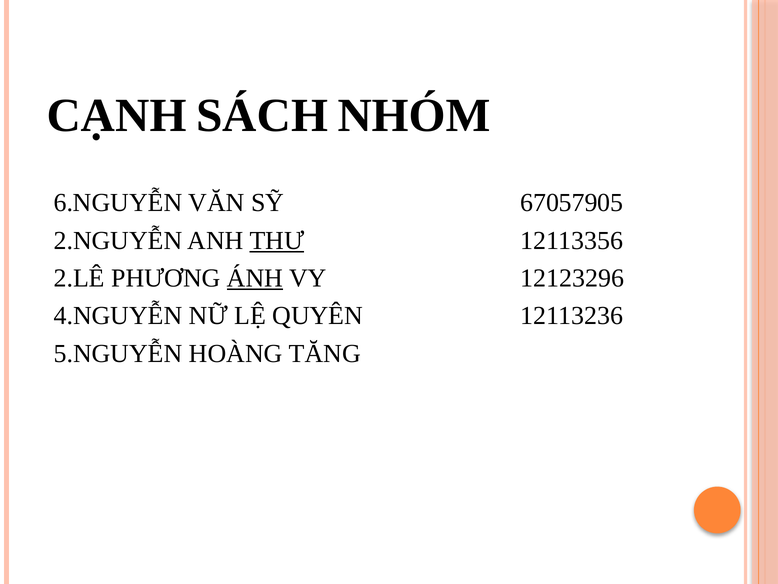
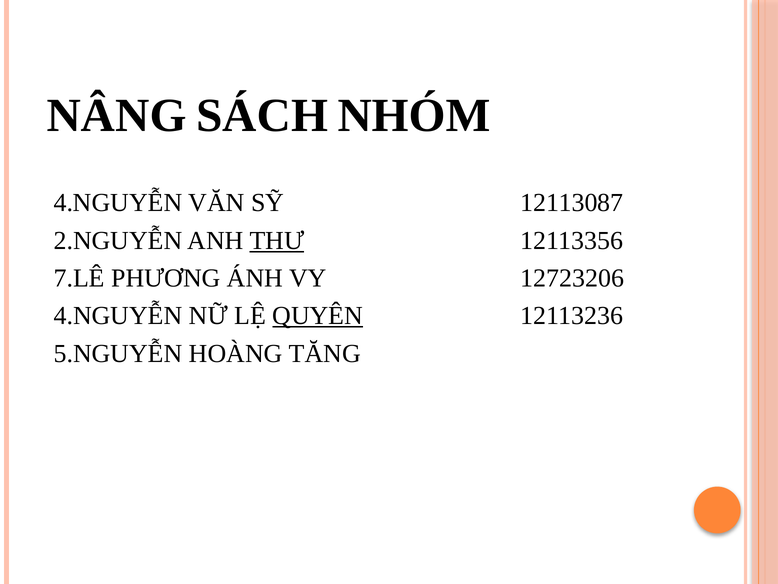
CẠNH: CẠNH -> NÂNG
6.NGUYỄN at (118, 203): 6.NGUYỄN -> 4.NGUYỄN
67057905: 67057905 -> 12113087
2.LÊ: 2.LÊ -> 7.LÊ
ÁNH underline: present -> none
12123296: 12123296 -> 12723206
QUYÊN underline: none -> present
